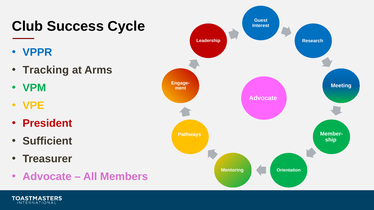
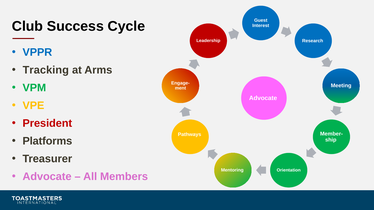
Sufficient: Sufficient -> Platforms
